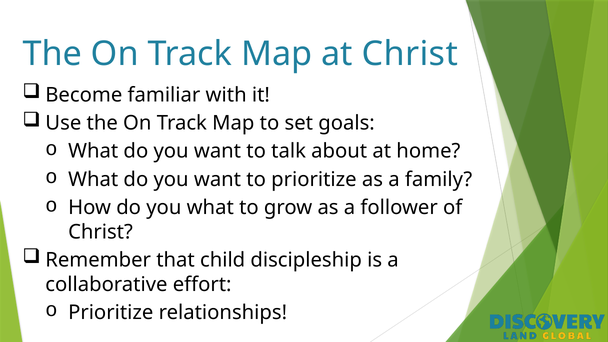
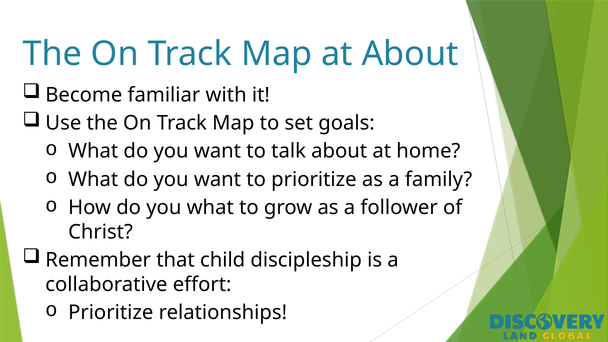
at Christ: Christ -> About
